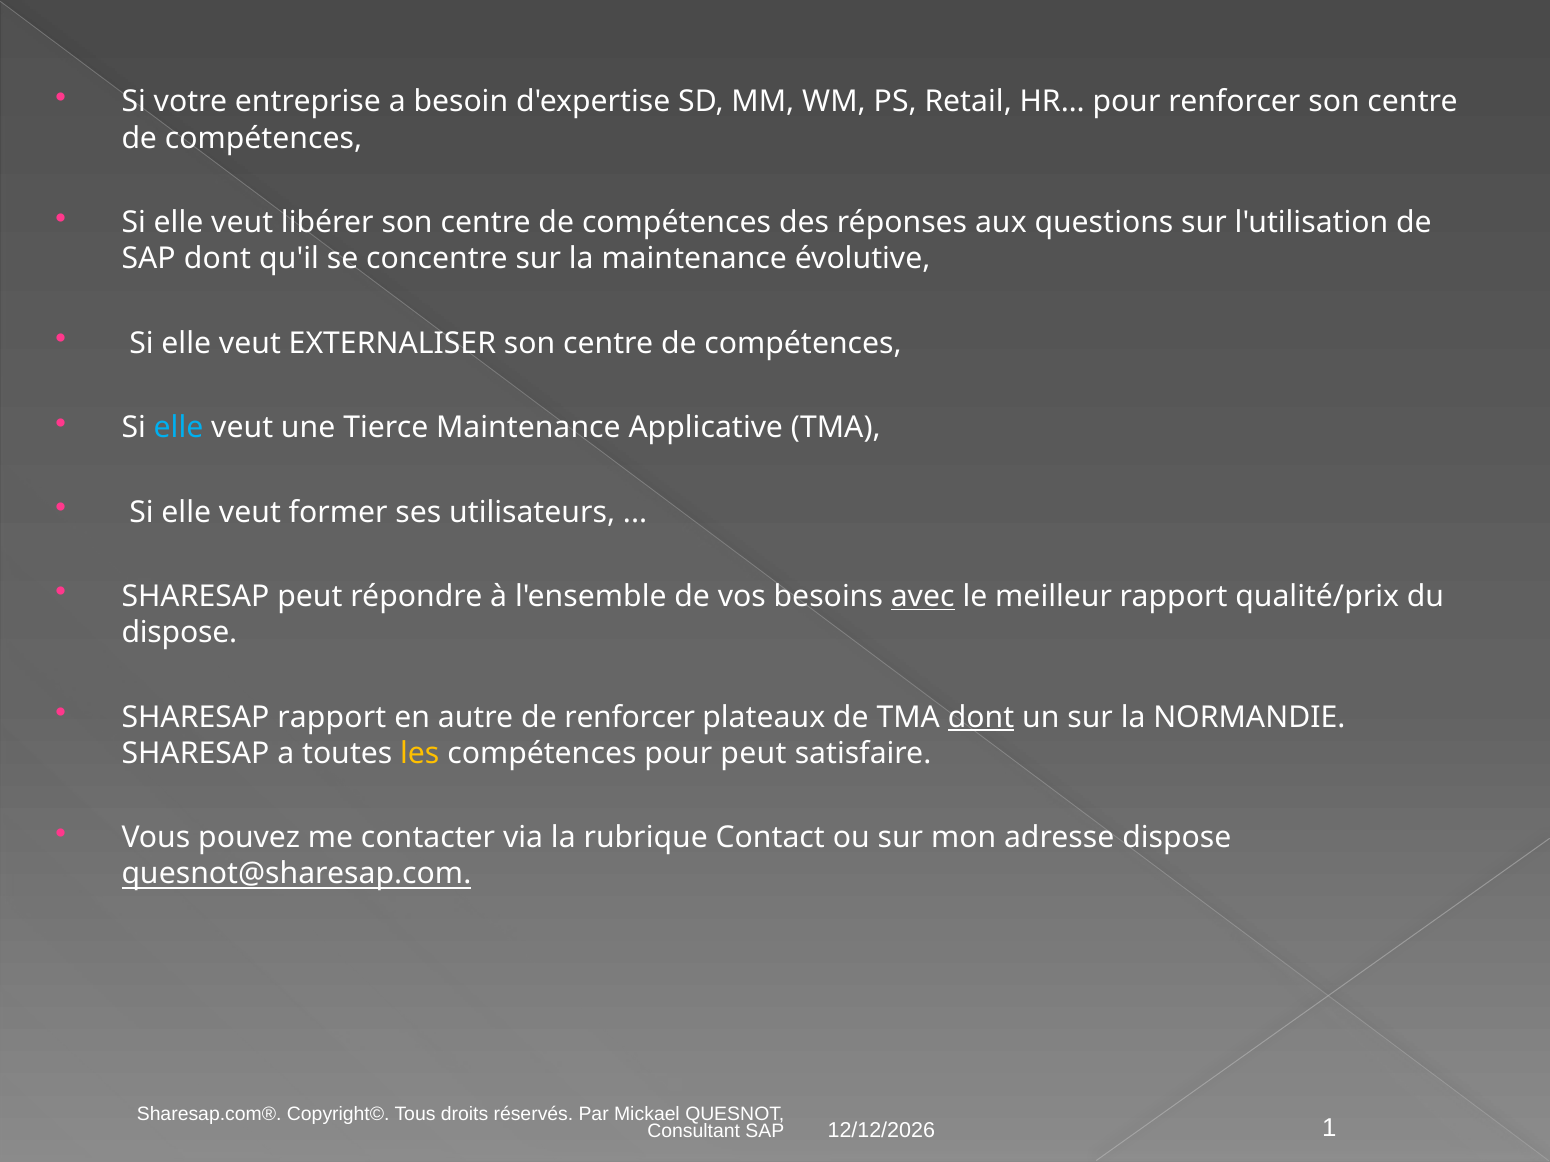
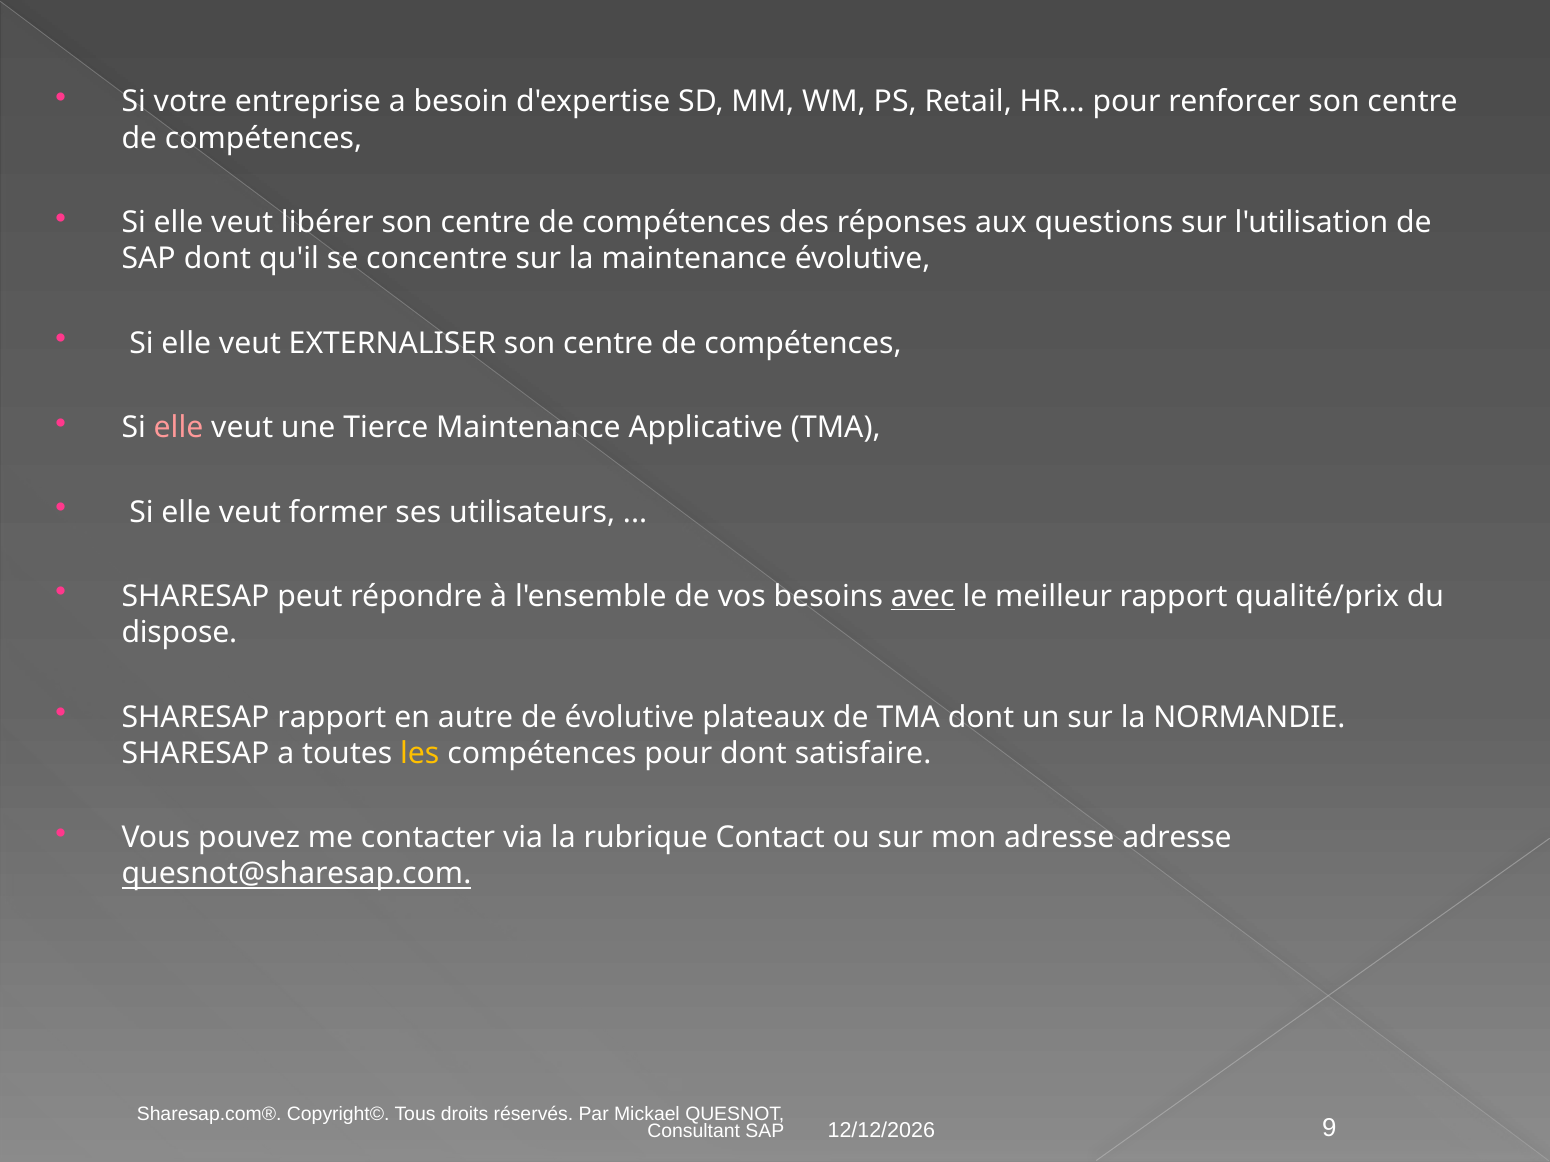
elle at (179, 428) colour: light blue -> pink
de renforcer: renforcer -> évolutive
dont at (981, 717) underline: present -> none
pour peut: peut -> dont
adresse dispose: dispose -> adresse
1: 1 -> 9
